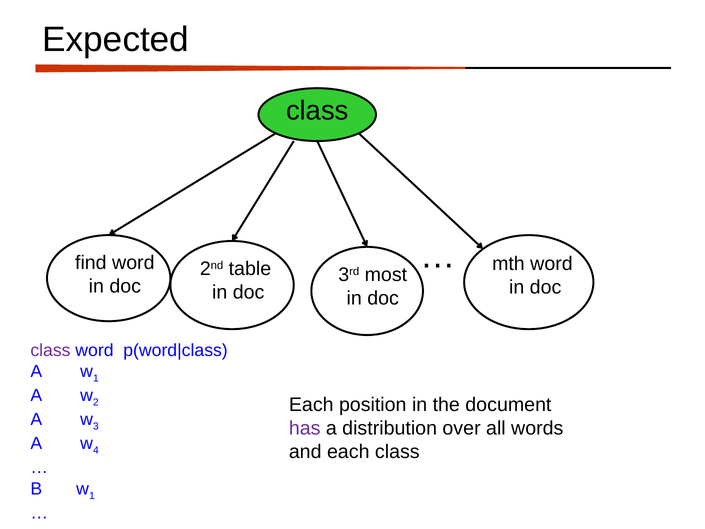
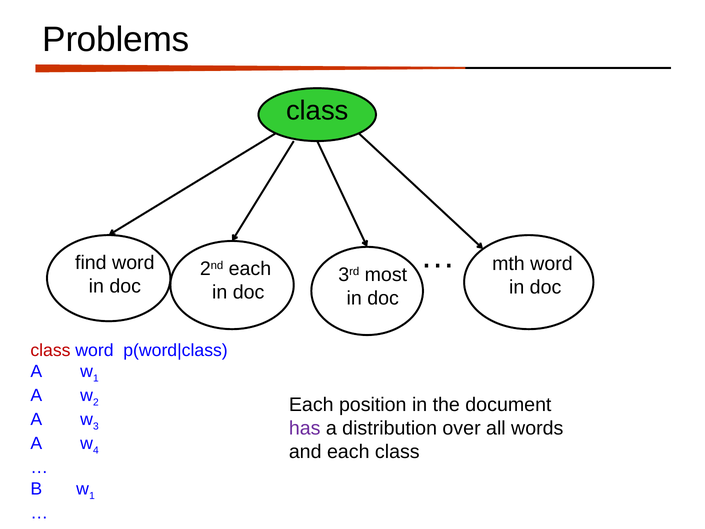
Expected: Expected -> Problems
2nd table: table -> each
class at (50, 350) colour: purple -> red
